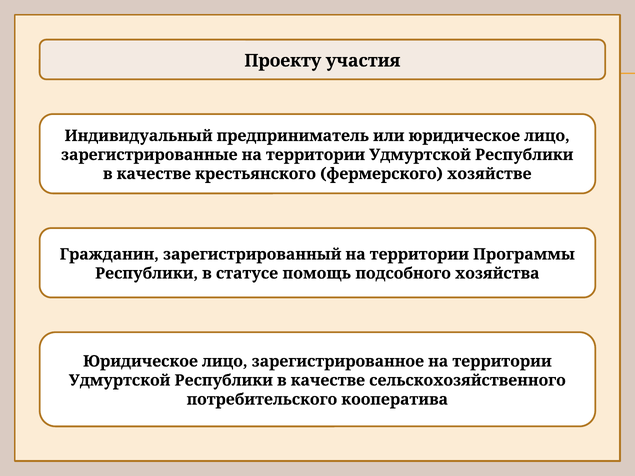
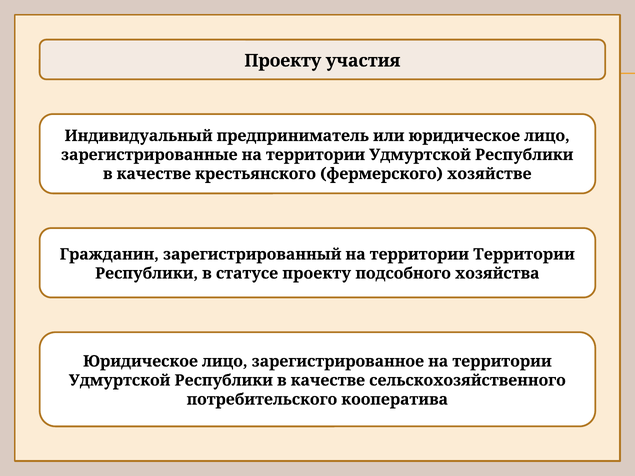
территории Программы: Программы -> Территории
статусе помощь: помощь -> проекту
